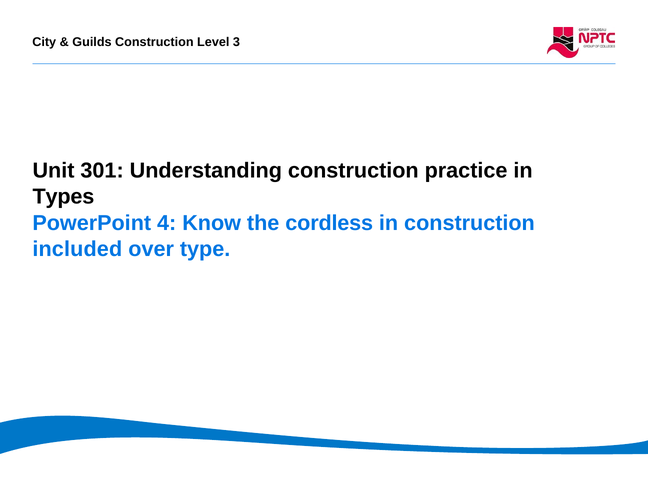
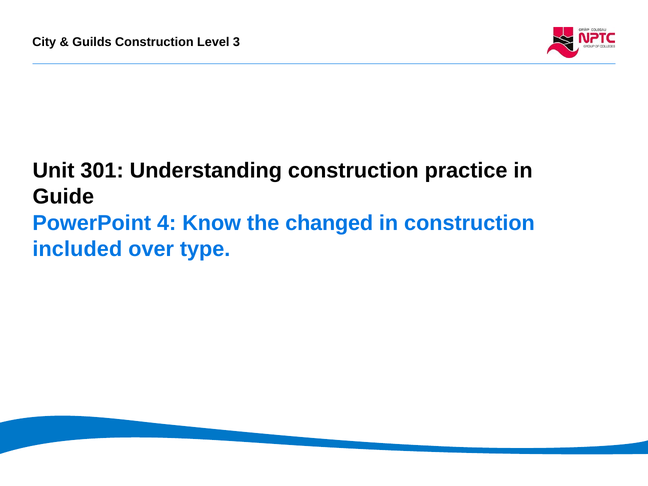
Types: Types -> Guide
cordless: cordless -> changed
